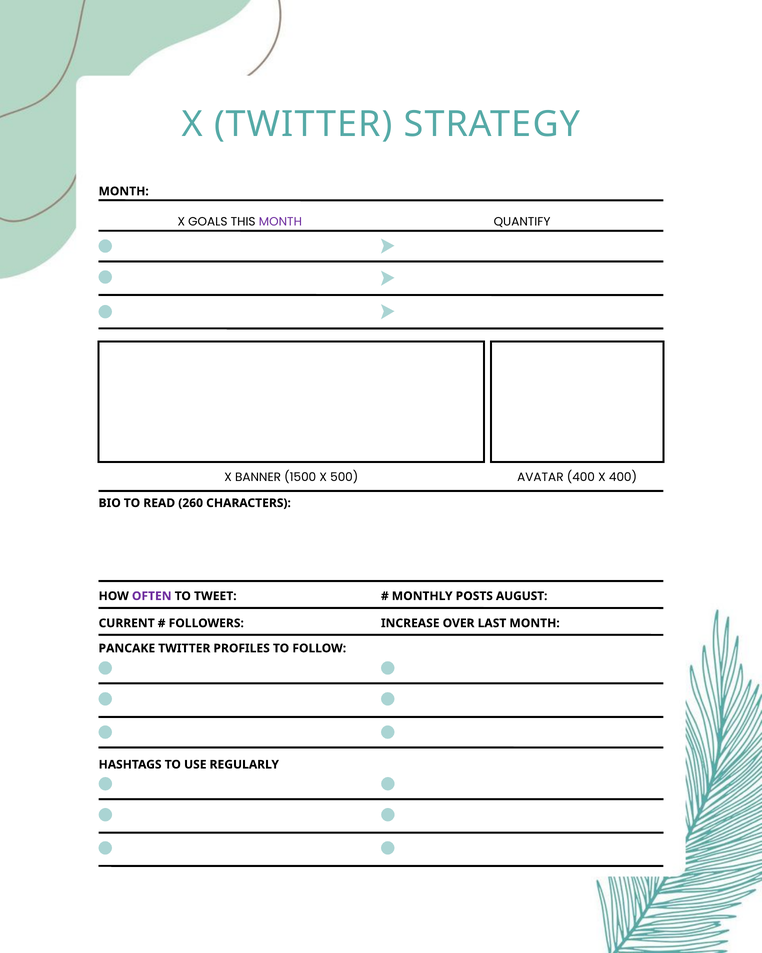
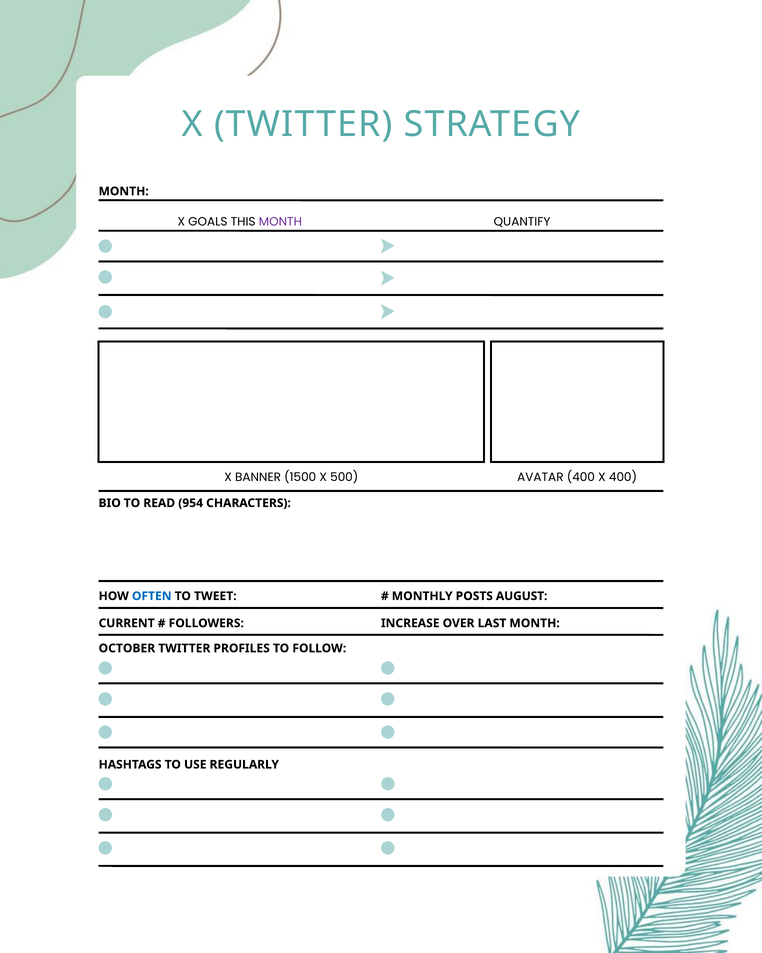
260: 260 -> 954
OFTEN colour: purple -> blue
PANCAKE: PANCAKE -> OCTOBER
